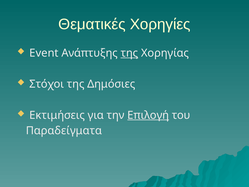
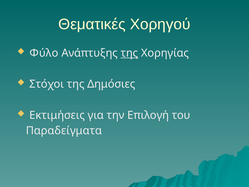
Χορηγίες: Χορηγίες -> Χορηγού
Event: Event -> Φύλο
Επιλογή underline: present -> none
